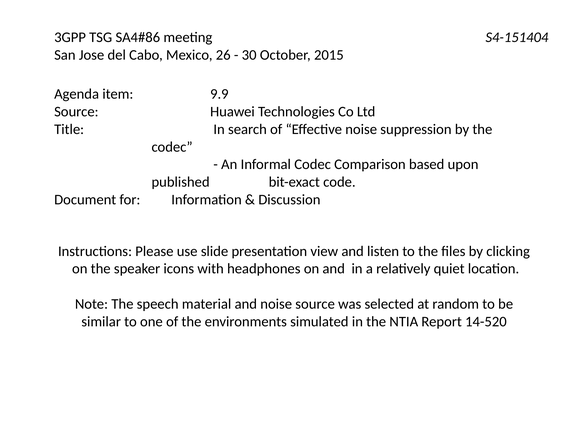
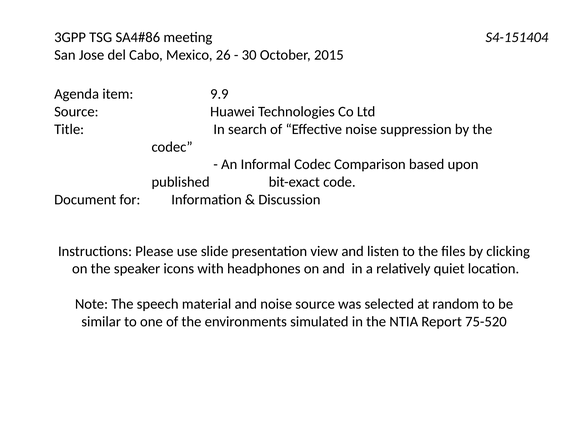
14-520: 14-520 -> 75-520
